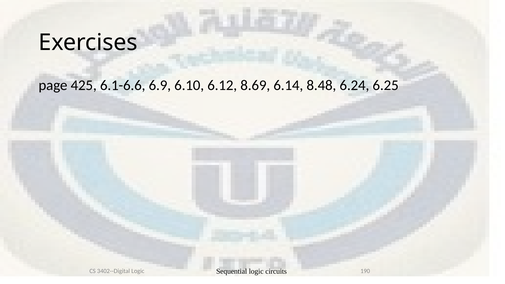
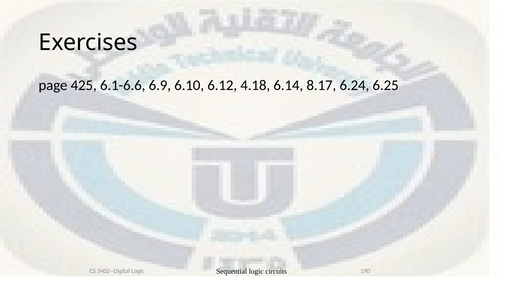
8.69: 8.69 -> 4.18
8.48: 8.48 -> 8.17
